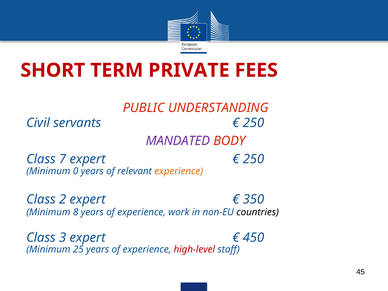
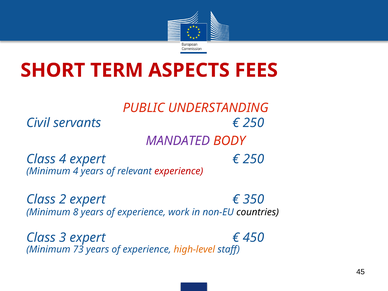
PRIVATE: PRIVATE -> ASPECTS
Class 7: 7 -> 4
Minimum 0: 0 -> 4
experience at (179, 171) colour: orange -> red
25: 25 -> 73
high-level colour: red -> orange
